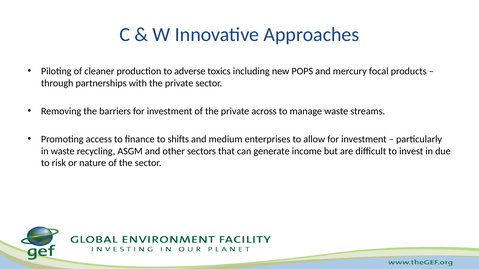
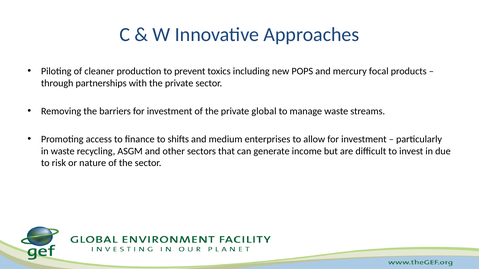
adverse: adverse -> prevent
across: across -> global
